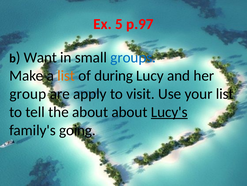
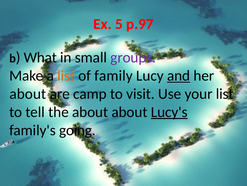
Want: Want -> What
groups colour: blue -> purple
during: during -> family
and underline: none -> present
group at (28, 93): group -> about
apply: apply -> camp
